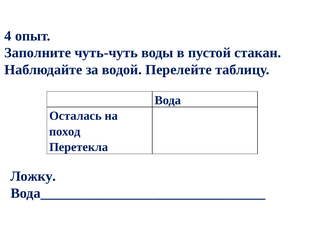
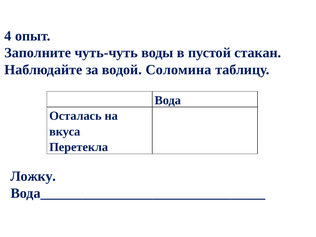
Перелейте: Перелейте -> Соломина
поход: поход -> вкуса
